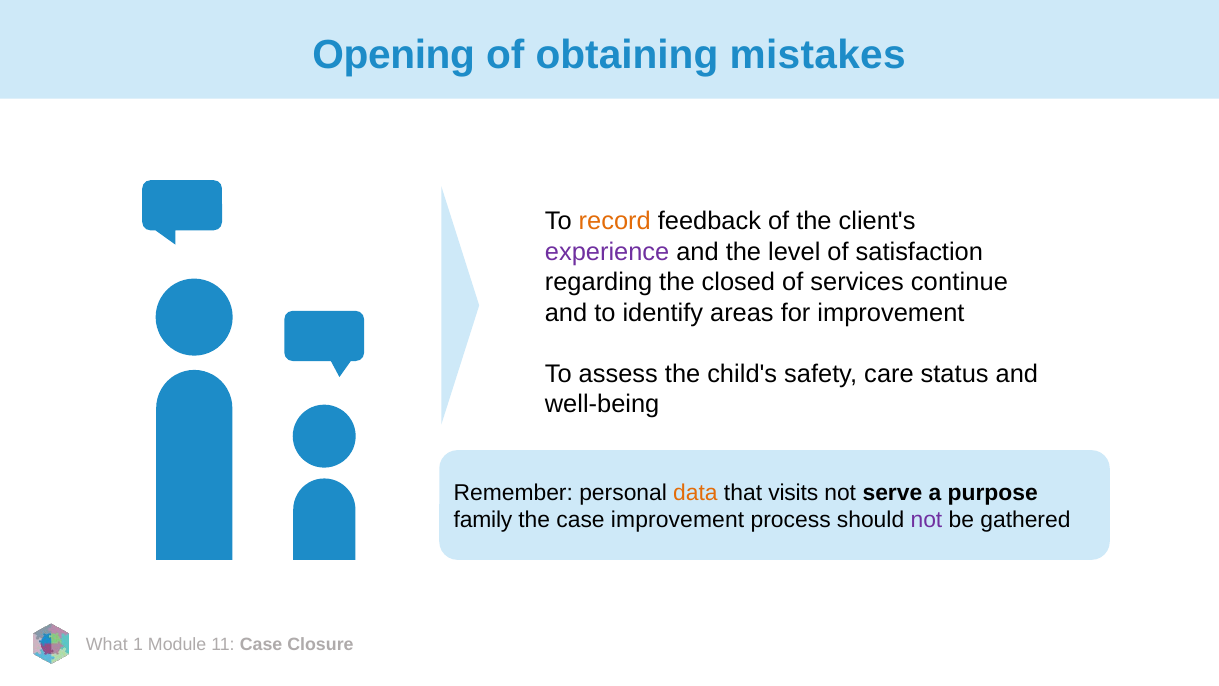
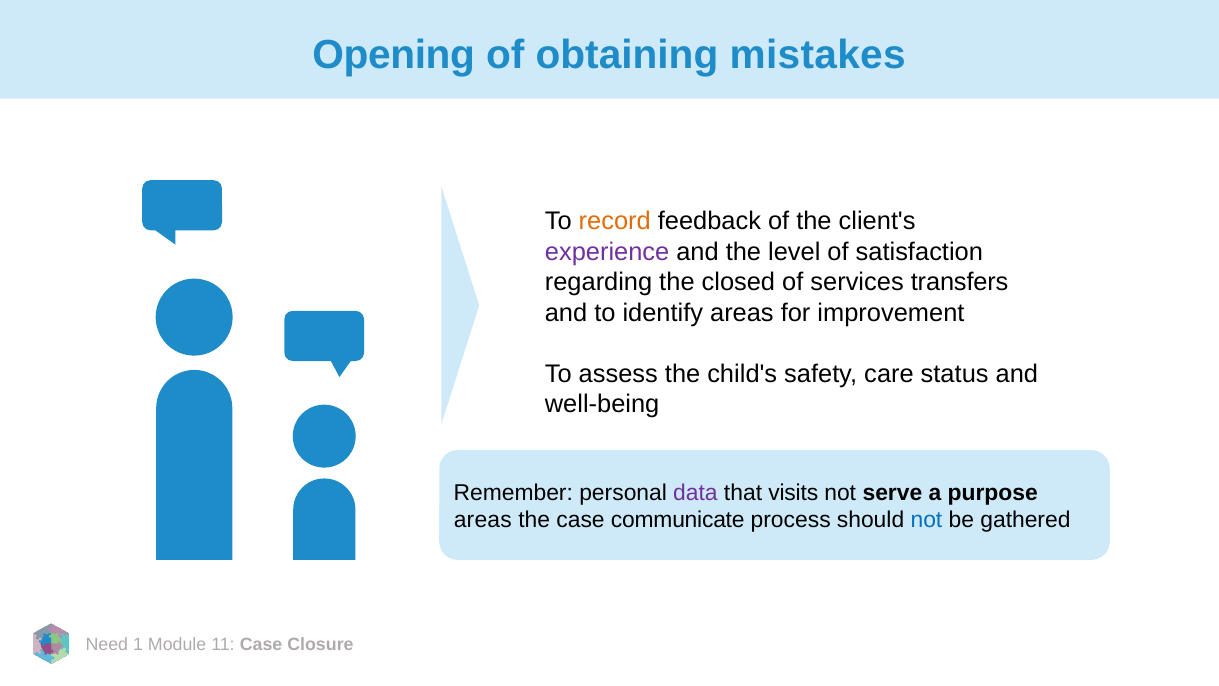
continue: continue -> transfers
data colour: orange -> purple
family at (483, 520): family -> areas
case improvement: improvement -> communicate
not at (926, 520) colour: purple -> blue
What: What -> Need
